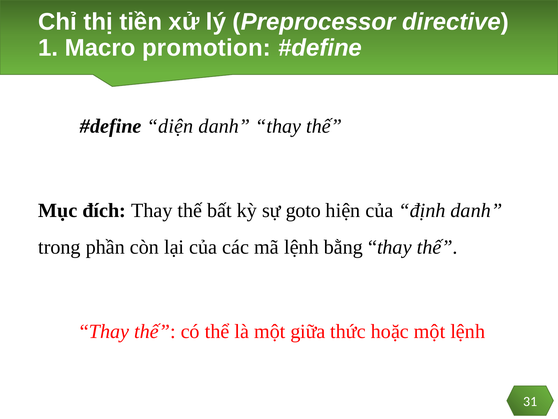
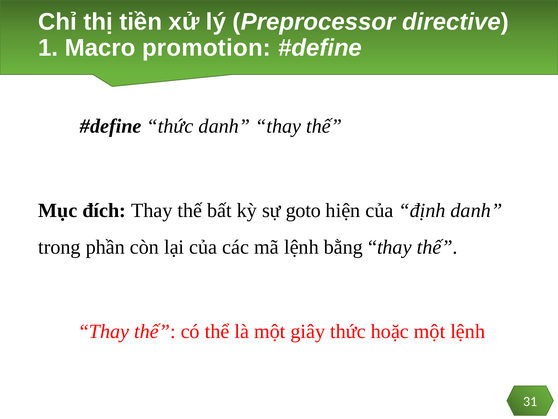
diện at (170, 126): diện -> thức
giữa: giữa -> giây
